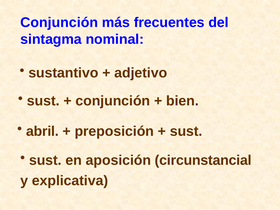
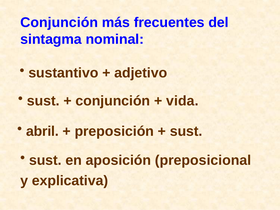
bien: bien -> vida
circunstancial: circunstancial -> preposicional
